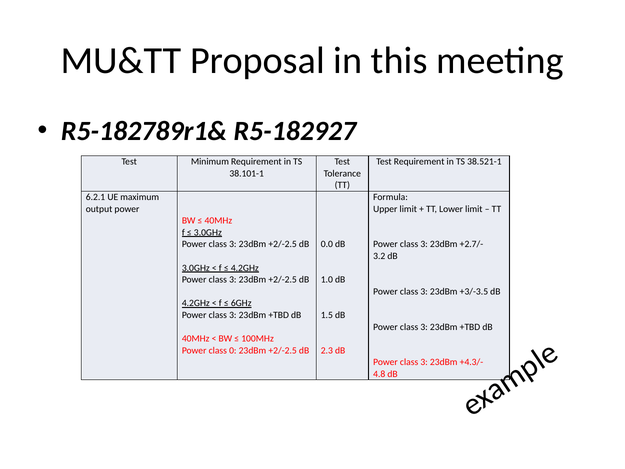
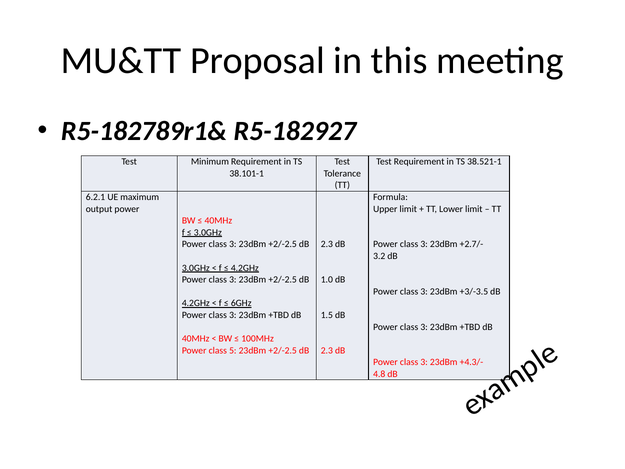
0.0 at (327, 244): 0.0 -> 2.3
0: 0 -> 5
